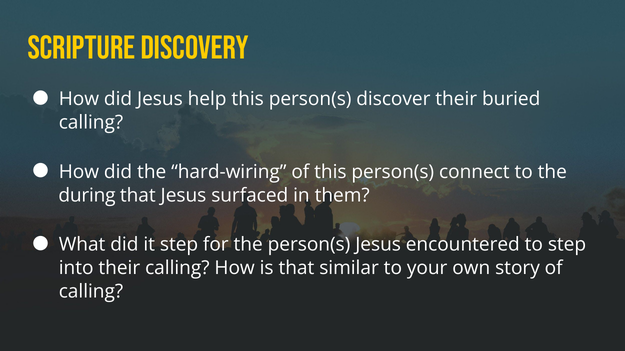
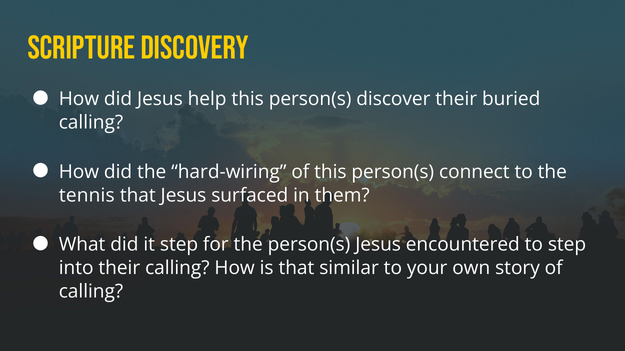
during: during -> tennis
